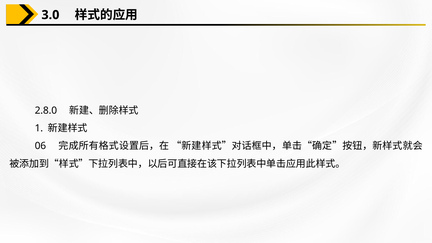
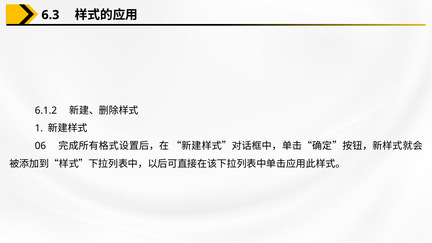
3.0: 3.0 -> 6.3
2.8.0: 2.8.0 -> 6.1.2
